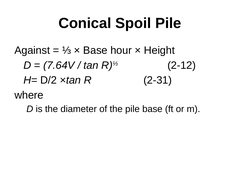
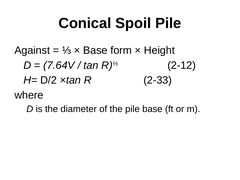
hour: hour -> form
2-31: 2-31 -> 2-33
